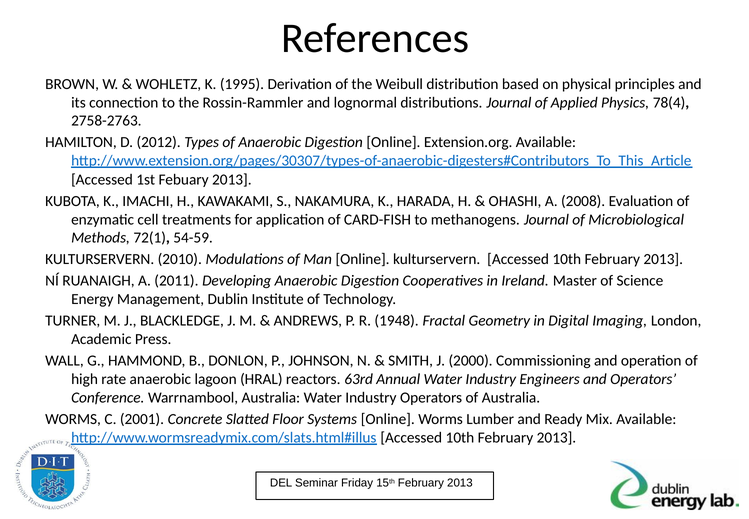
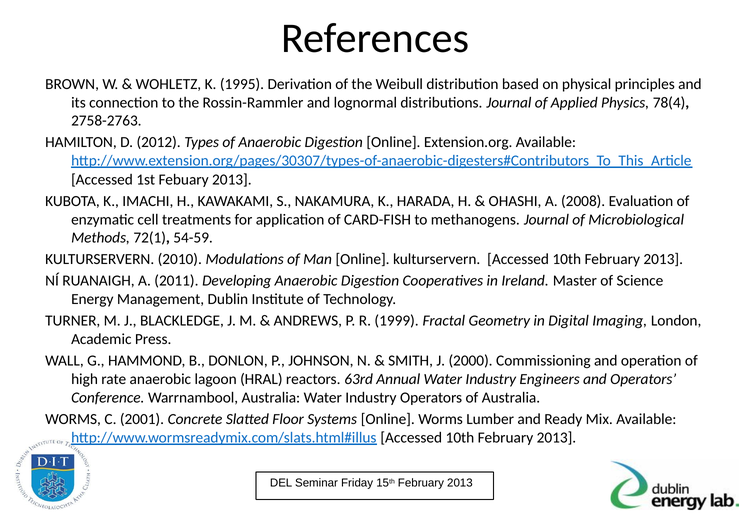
1948: 1948 -> 1999
